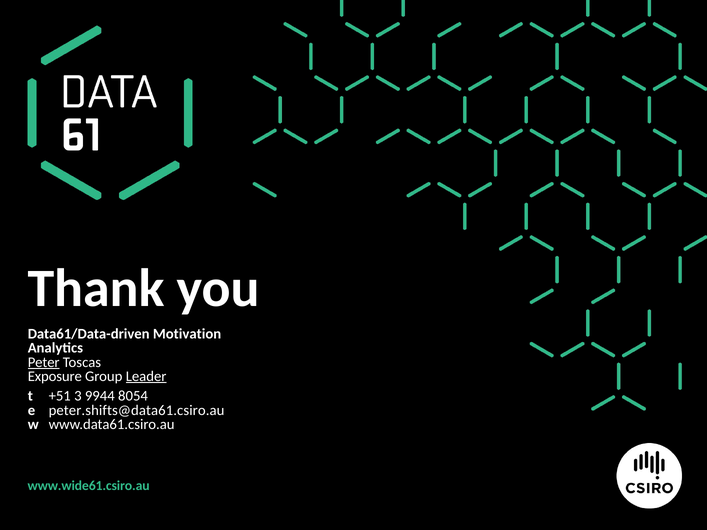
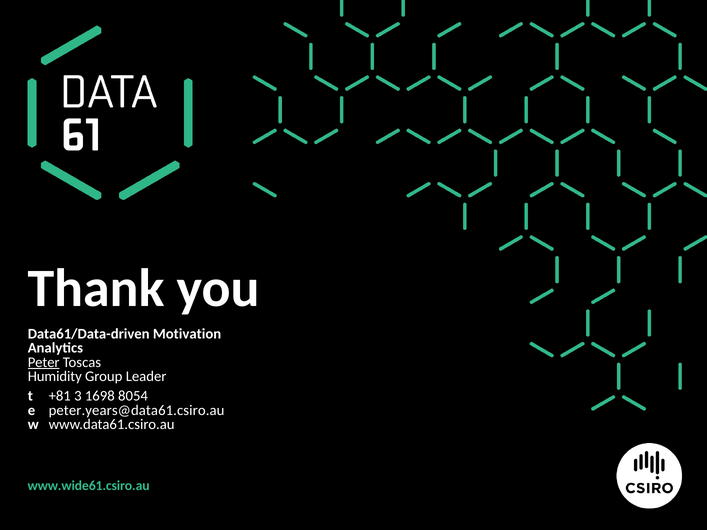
Exposure: Exposure -> Humidity
Leader underline: present -> none
+51: +51 -> +81
9944: 9944 -> 1698
peter.shifts@data61.csiro.au: peter.shifts@data61.csiro.au -> peter.years@data61.csiro.au
